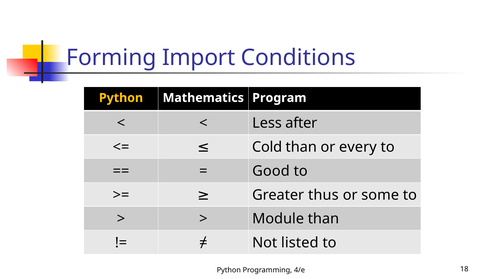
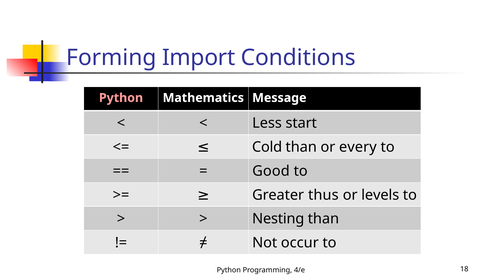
Python at (121, 98) colour: yellow -> pink
Program: Program -> Message
after: after -> start
some: some -> levels
Module: Module -> Nesting
listed: listed -> occur
